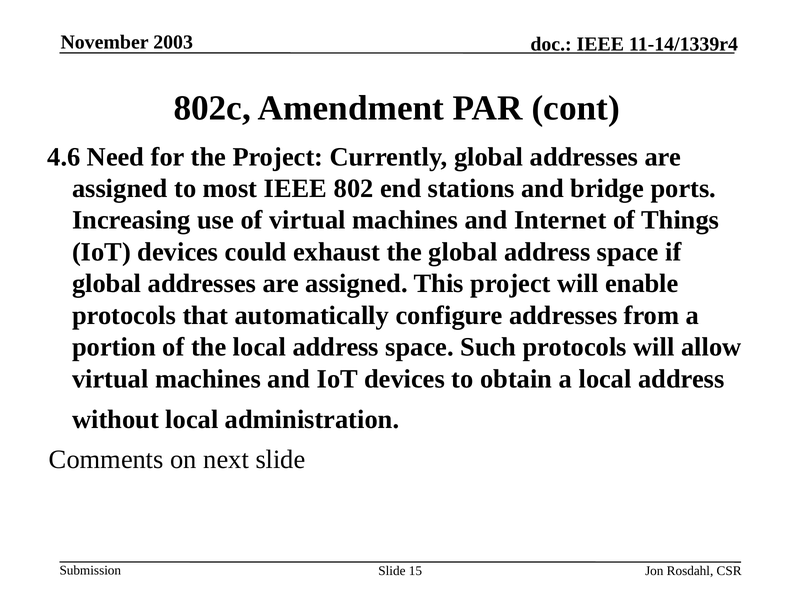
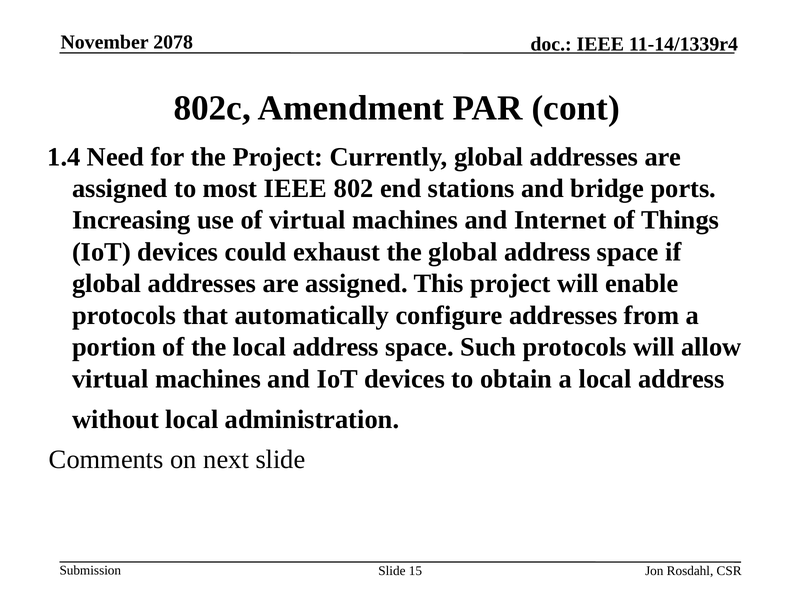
2003: 2003 -> 2078
4.6: 4.6 -> 1.4
